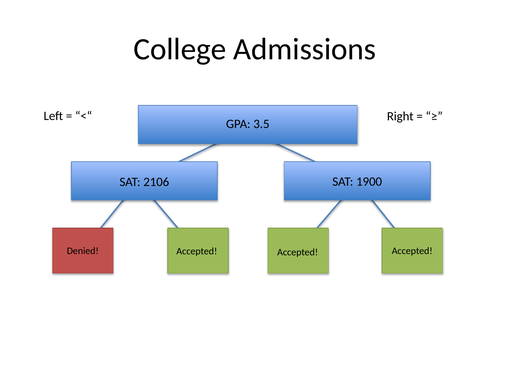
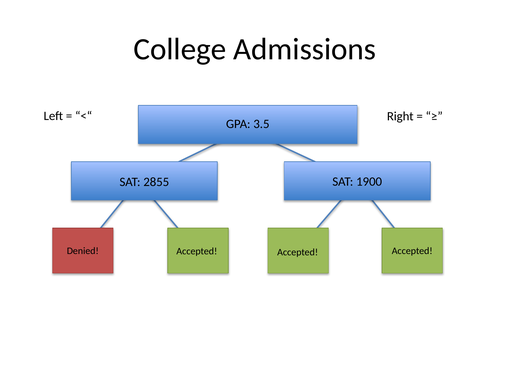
2106: 2106 -> 2855
